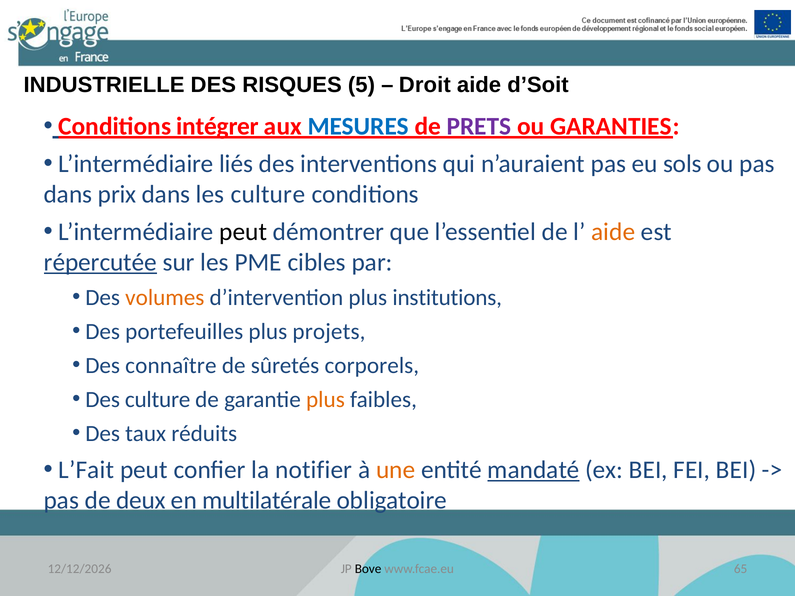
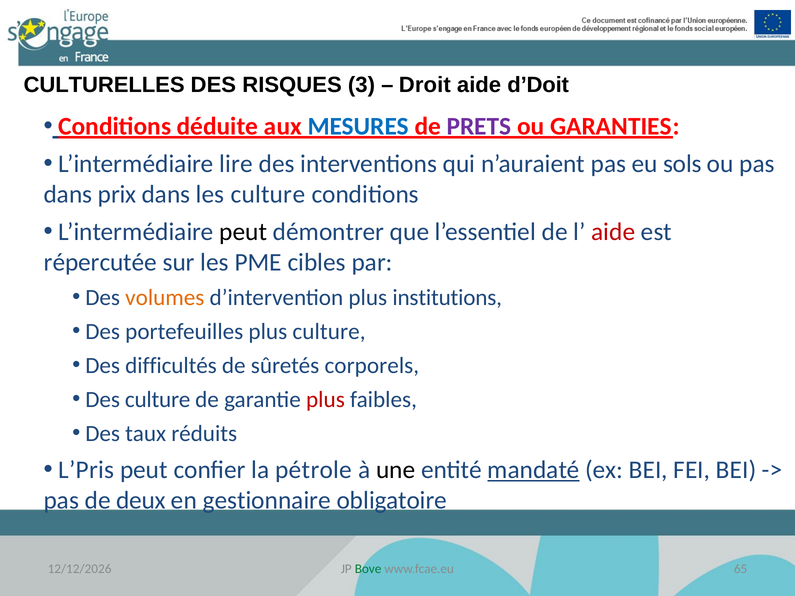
INDUSTRIELLE: INDUSTRIELLE -> CULTURELLES
5: 5 -> 3
d’Soit: d’Soit -> d’Doit
intégrer: intégrer -> déduite
liés: liés -> lire
aide at (613, 232) colour: orange -> red
répercutée underline: present -> none
plus projets: projets -> culture
connaître: connaître -> difficultés
plus at (325, 400) colour: orange -> red
L’Fait: L’Fait -> L’Pris
notifier: notifier -> pétrole
une colour: orange -> black
multilatérale: multilatérale -> gestionnaire
Bove colour: black -> green
